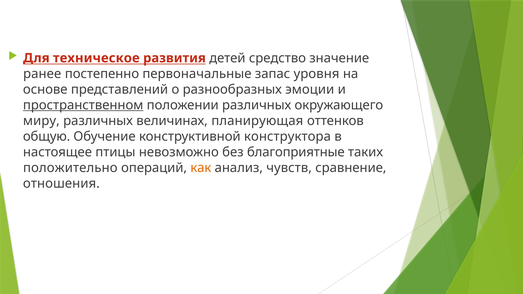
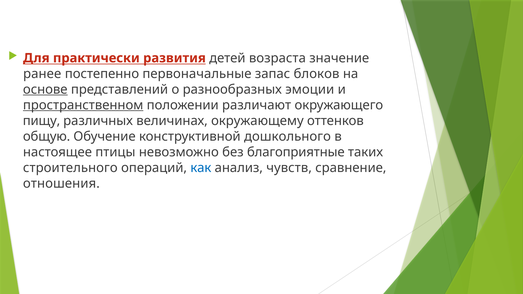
техническое: техническое -> практически
средство: средство -> возраста
уровня: уровня -> блоков
основе underline: none -> present
положении различных: различных -> различают
миру: миру -> пищу
планирующая: планирующая -> окружающему
конструктора: конструктора -> дошкольного
положительно: положительно -> строительного
как colour: orange -> blue
